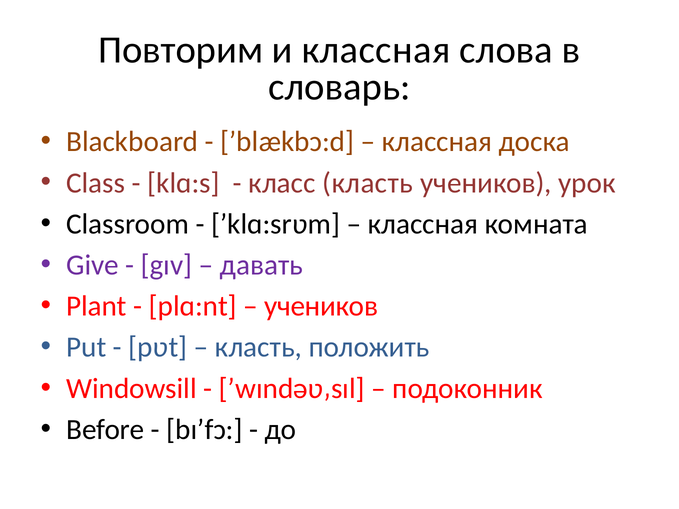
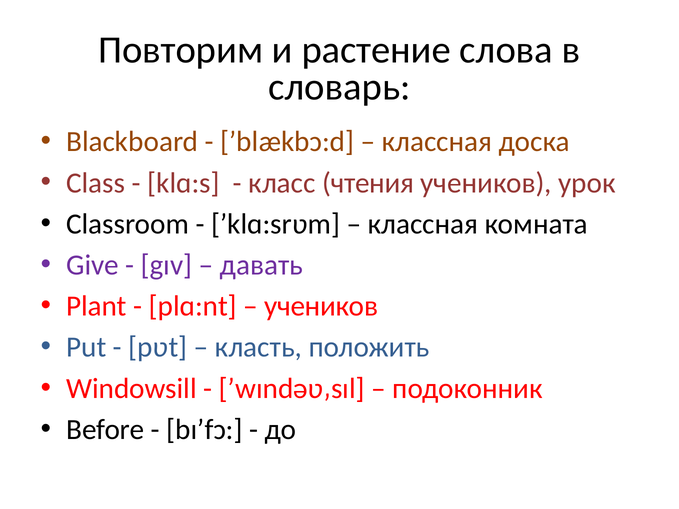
и классная: классная -> растение
класс класть: класть -> чтения
